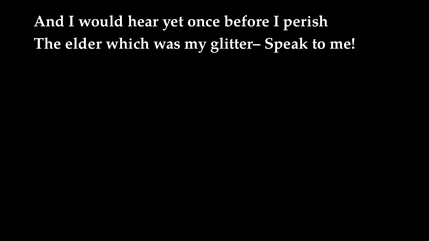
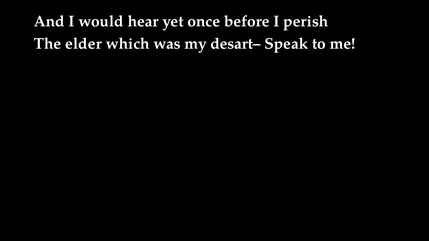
glitter–: glitter– -> desart–
